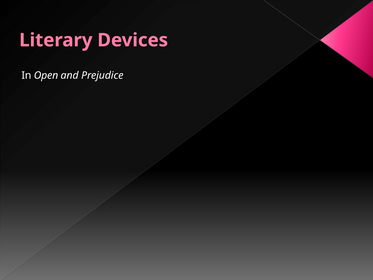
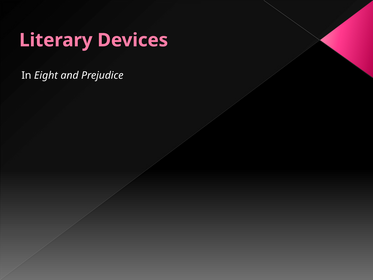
Open: Open -> Eight
